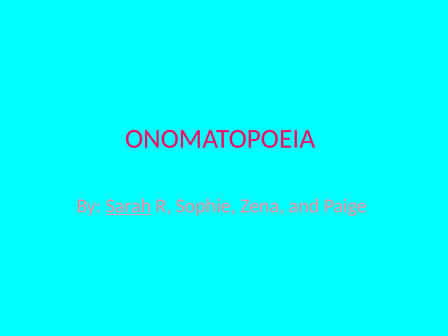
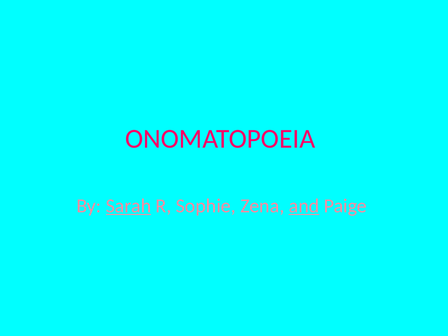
and underline: none -> present
